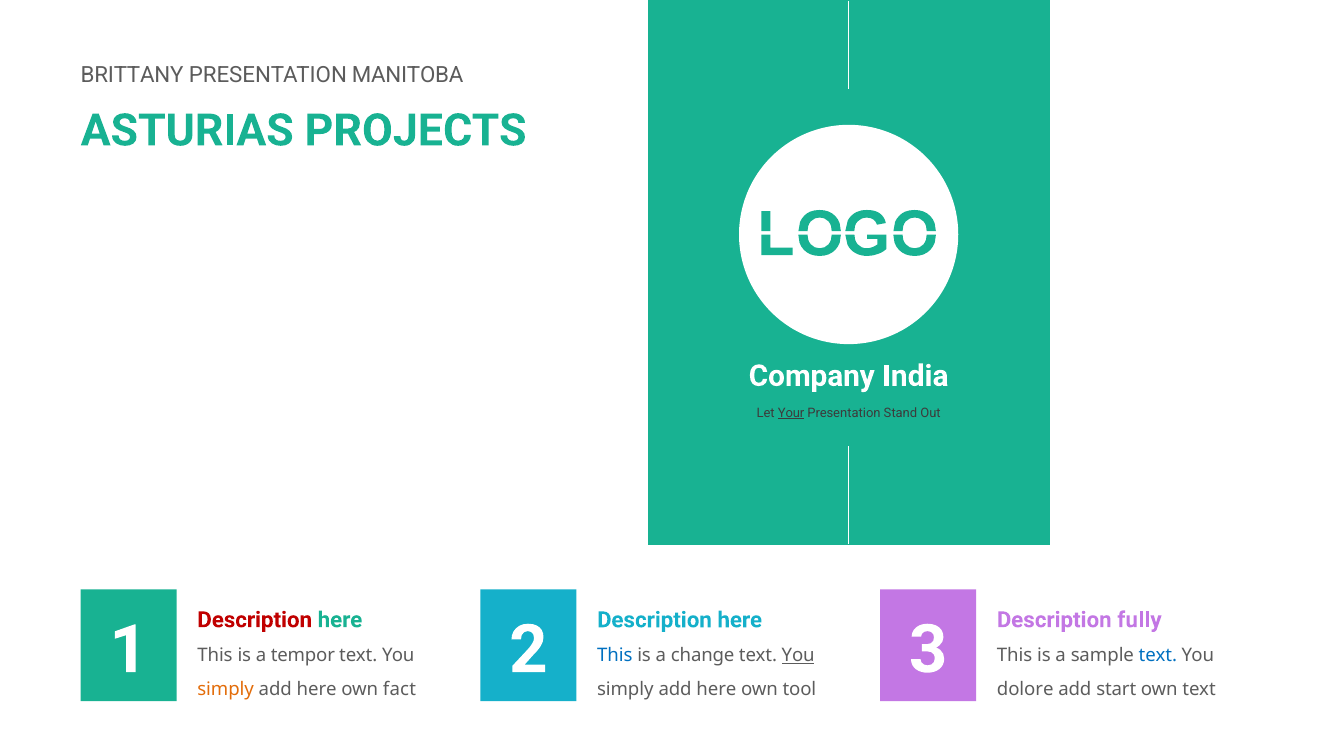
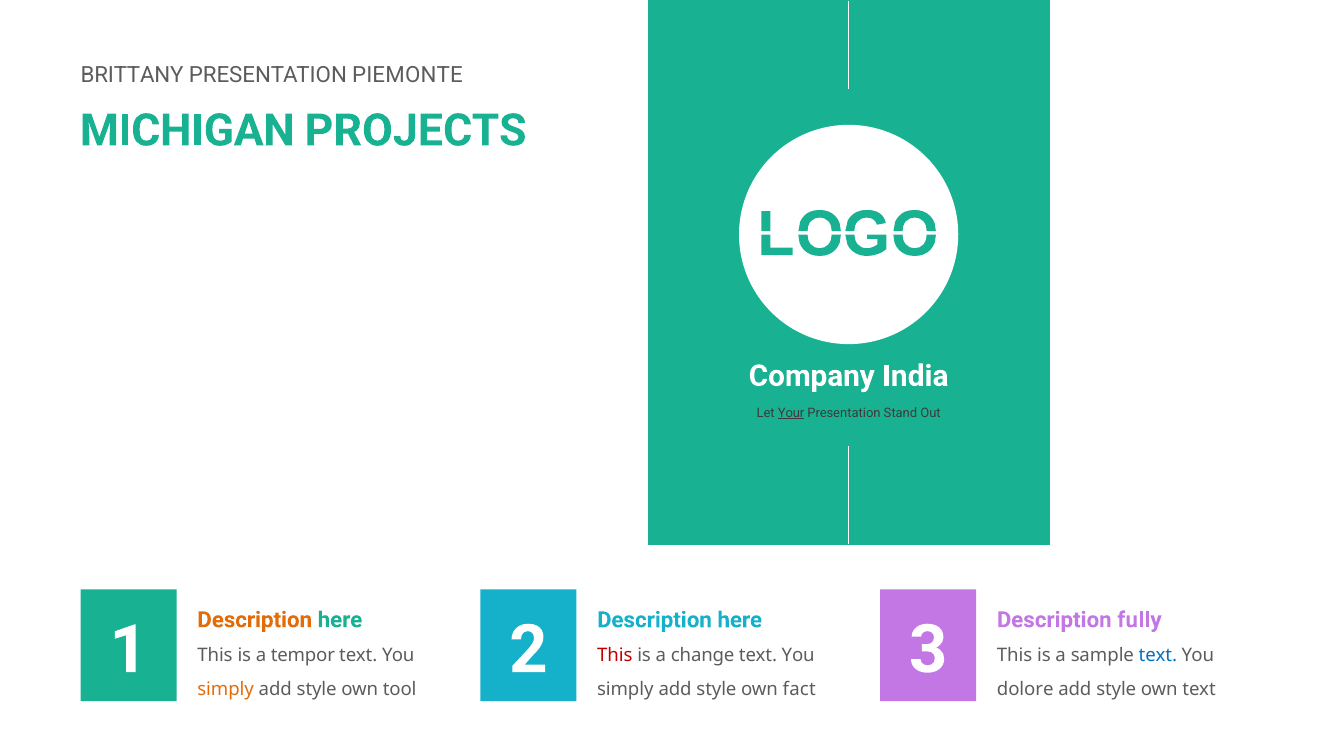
MANITOBA: MANITOBA -> PIEMONTE
ASTURIAS: ASTURIAS -> MICHIGAN
Description at (255, 620) colour: red -> orange
This at (615, 655) colour: blue -> red
You at (798, 655) underline: present -> none
here at (317, 689): here -> style
fact: fact -> tool
start at (1116, 689): start -> style
here at (716, 689): here -> style
tool: tool -> fact
